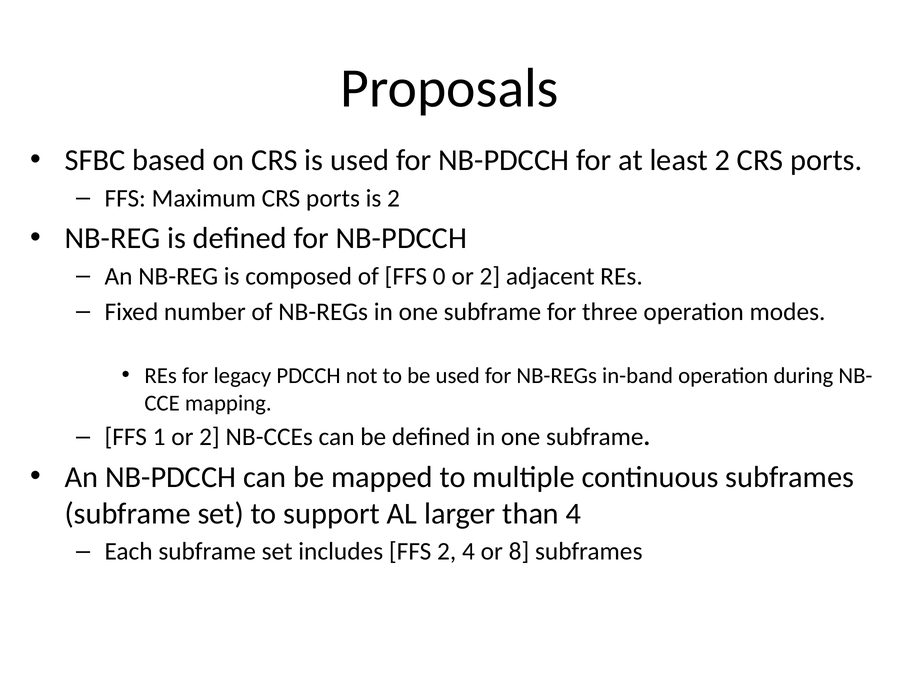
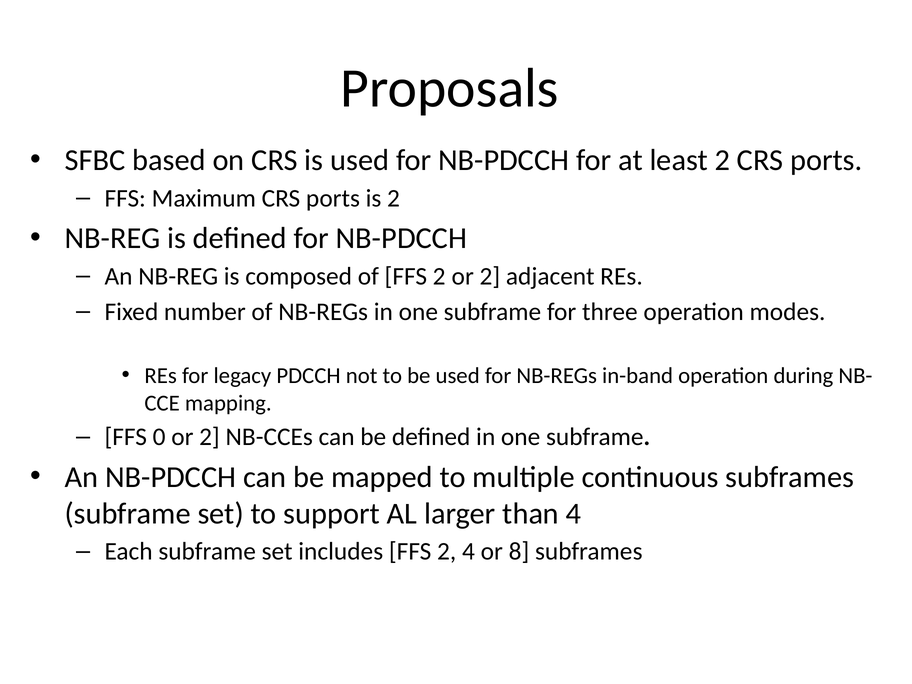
of FFS 0: 0 -> 2
1: 1 -> 0
